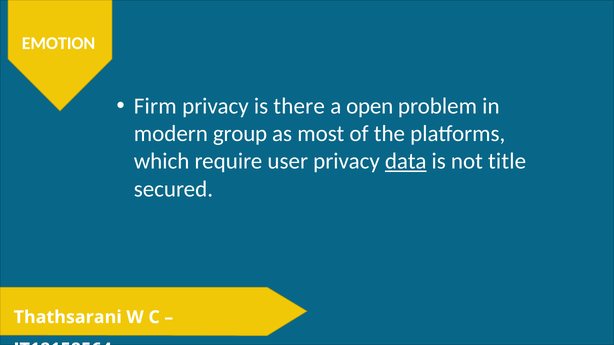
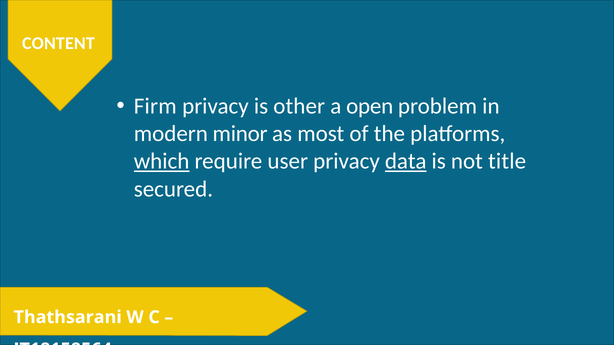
EMOTION: EMOTION -> CONTENT
there: there -> other
group: group -> minor
which underline: none -> present
